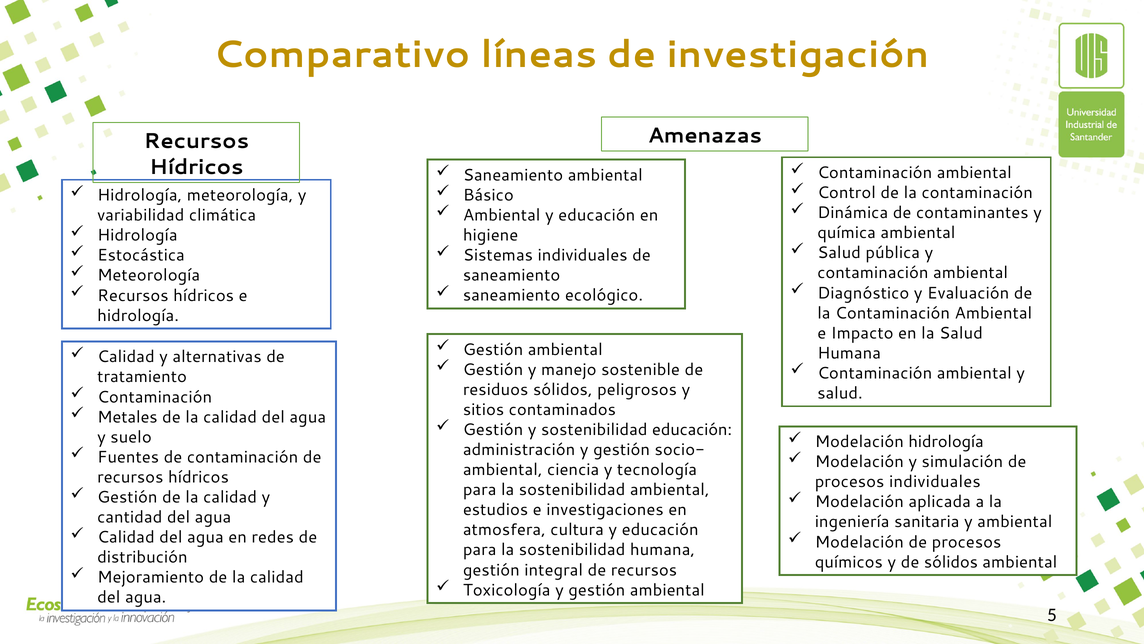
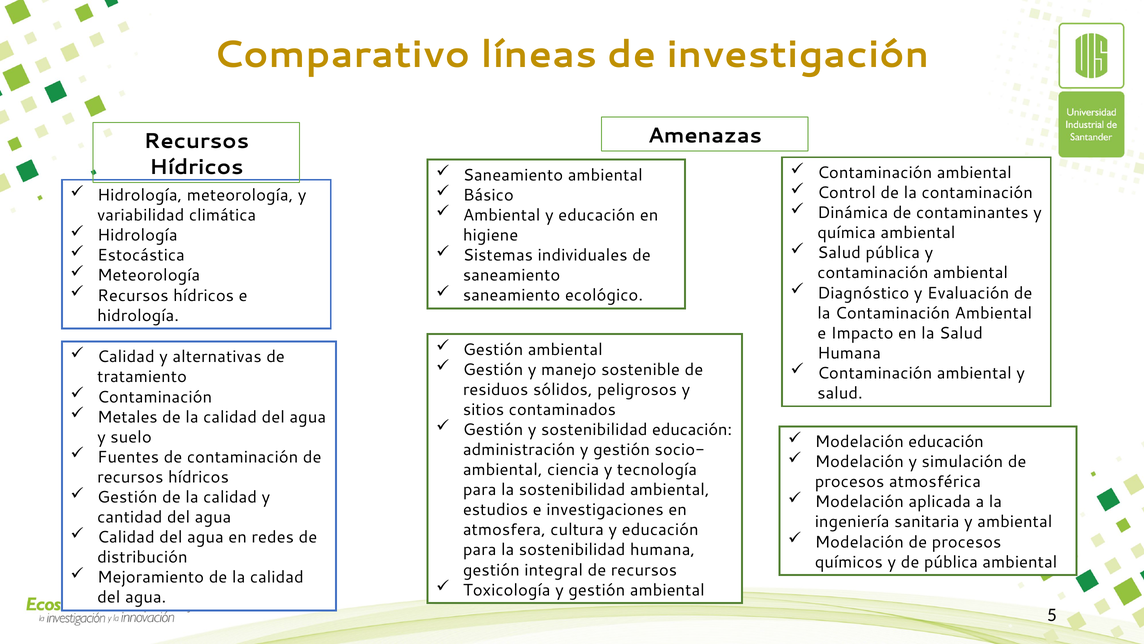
Modelación hidrología: hidrología -> educación
procesos individuales: individuales -> atmosférica
de sólidos: sólidos -> pública
